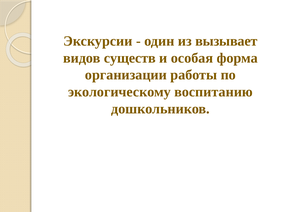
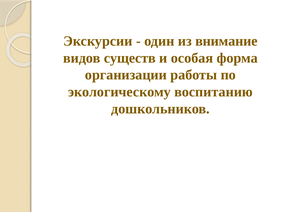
вызывает: вызывает -> внимание
